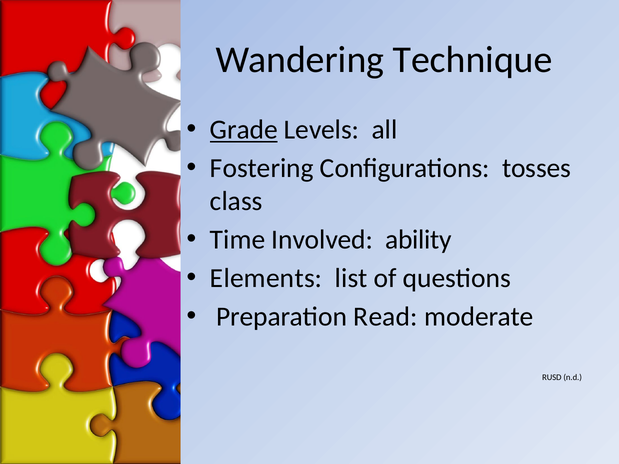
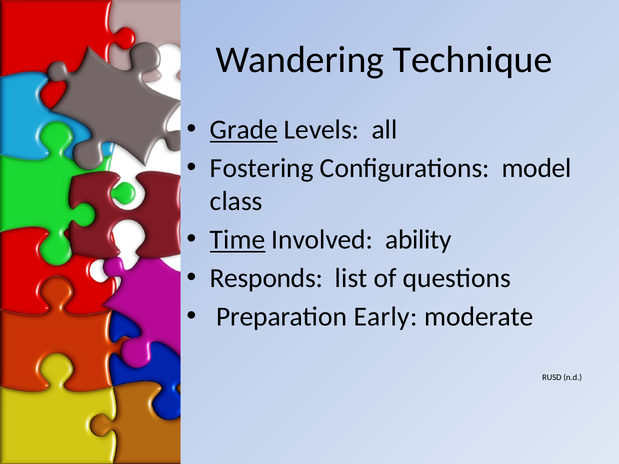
tosses: tosses -> model
Time underline: none -> present
Elements: Elements -> Responds
Read: Read -> Early
